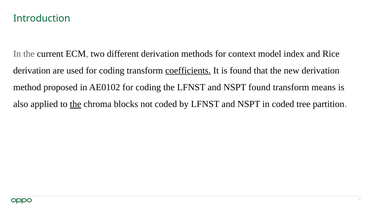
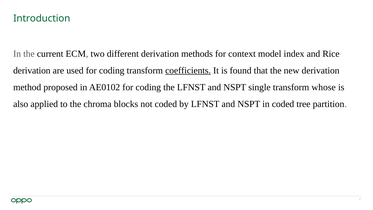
NSPT found: found -> single
means: means -> whose
the at (76, 104) underline: present -> none
